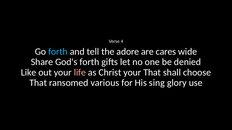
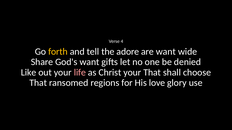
forth at (58, 52) colour: light blue -> yellow
are cares: cares -> want
God's forth: forth -> want
various: various -> regions
sing: sing -> love
